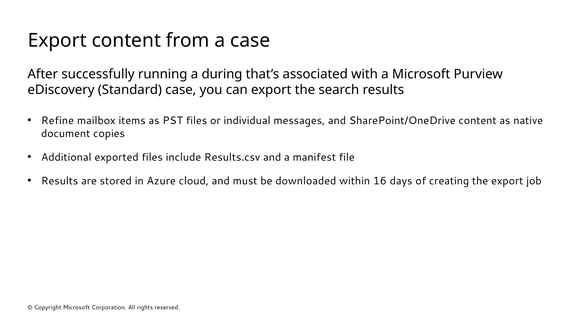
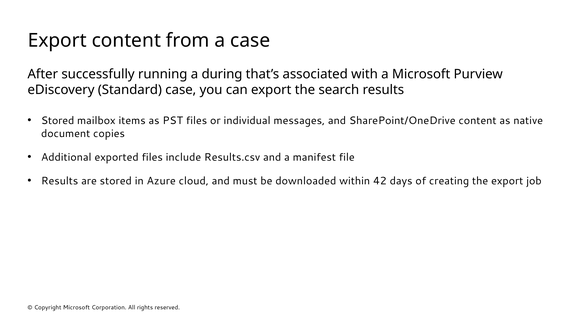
Refine at (57, 121): Refine -> Stored
16: 16 -> 42
